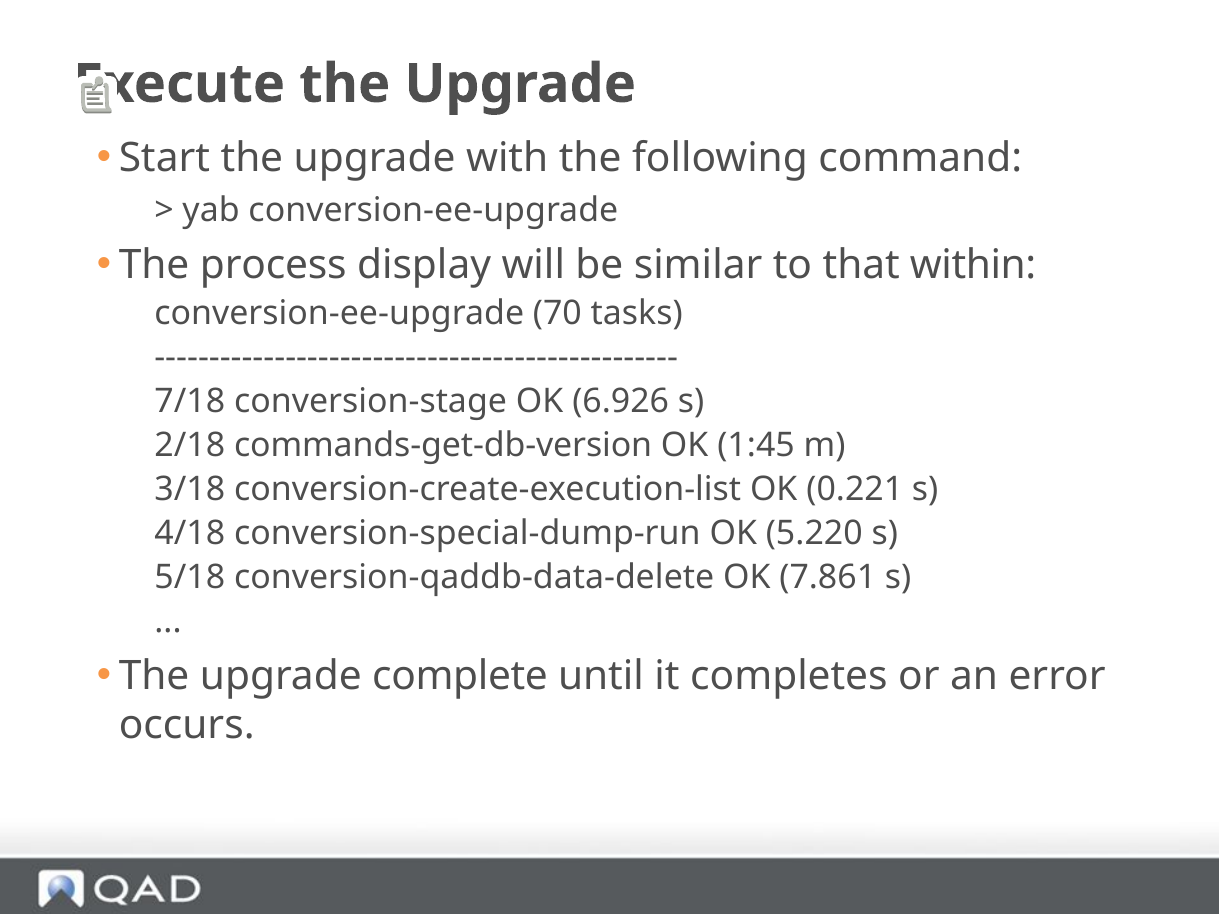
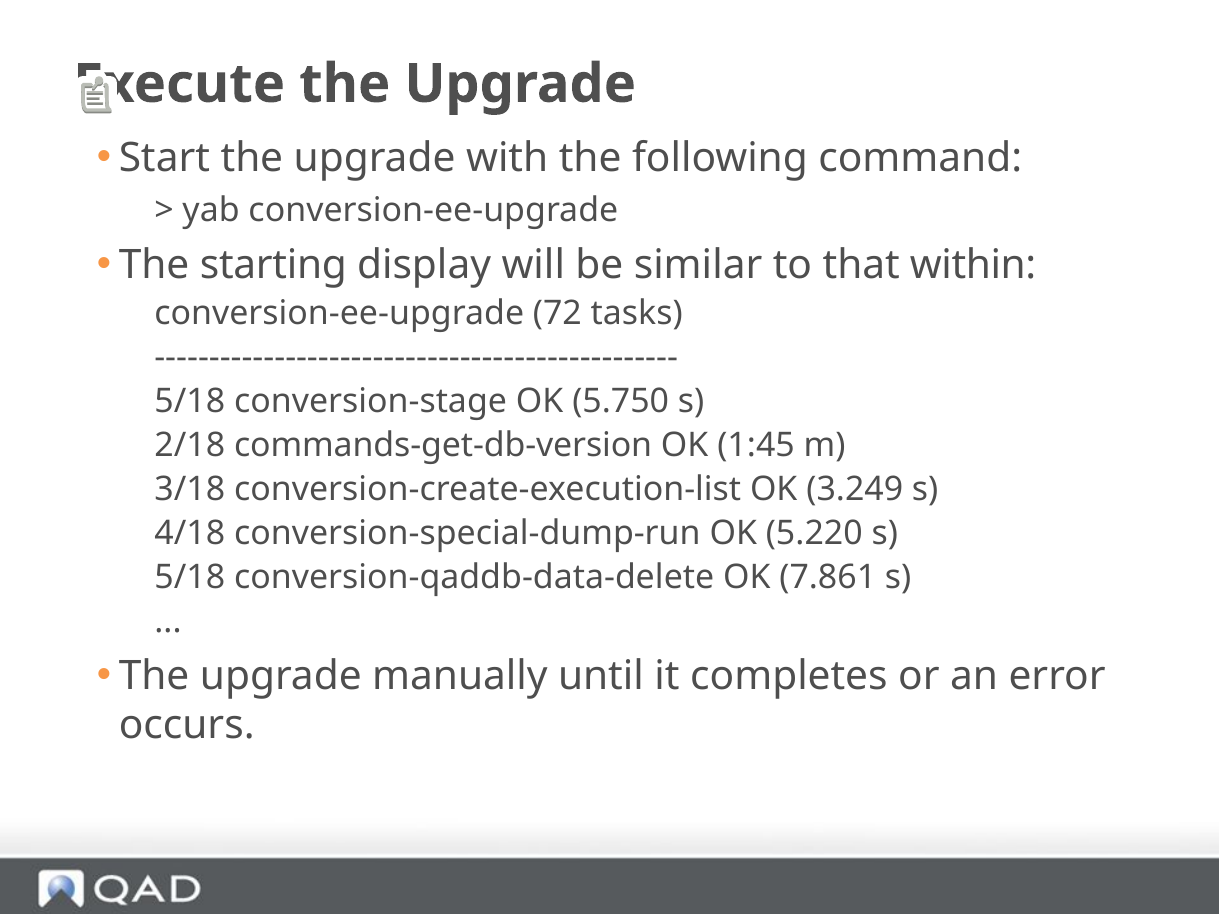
process: process -> starting
70: 70 -> 72
7/18 at (190, 401): 7/18 -> 5/18
6.926: 6.926 -> 5.750
0.221: 0.221 -> 3.249
complete: complete -> manually
